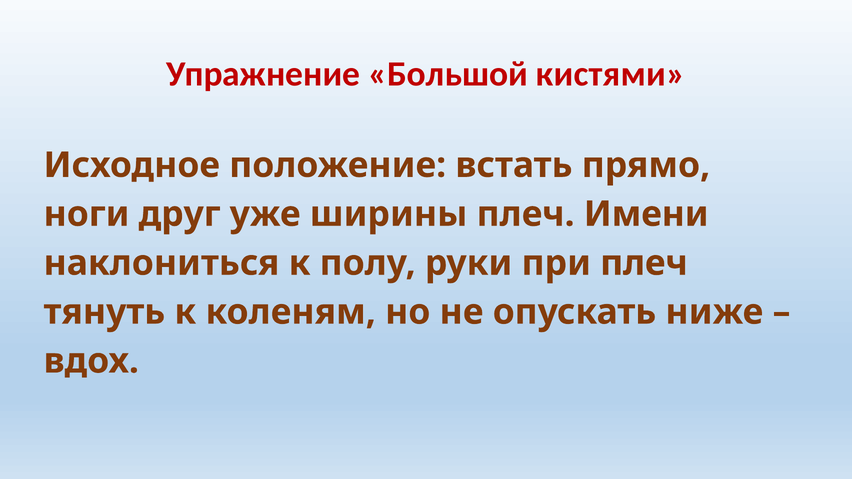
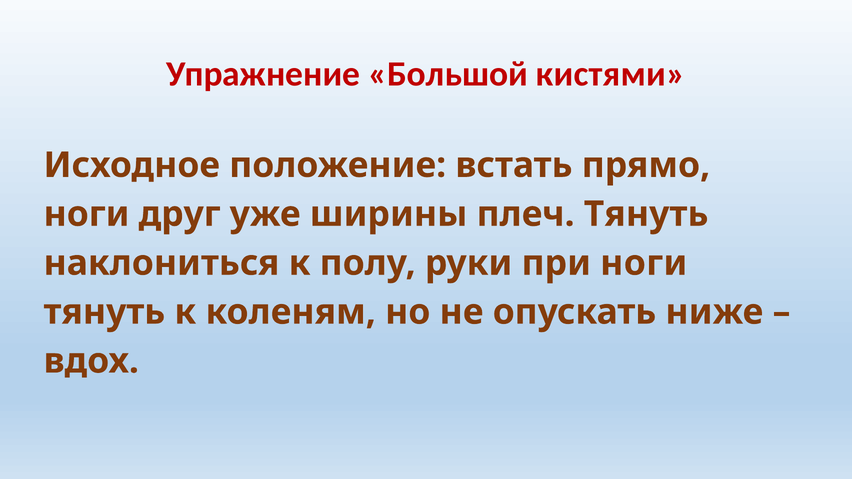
плеч Имени: Имени -> Тянуть
при плеч: плеч -> ноги
